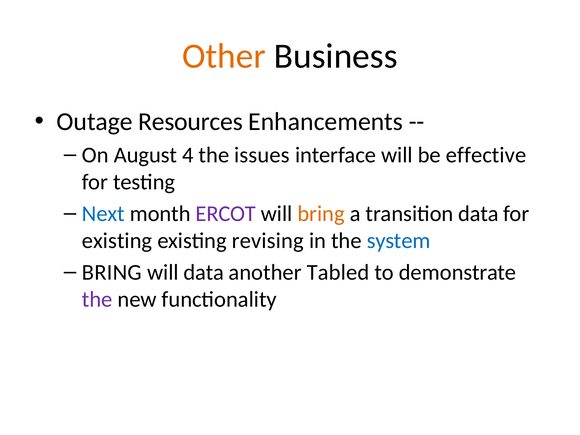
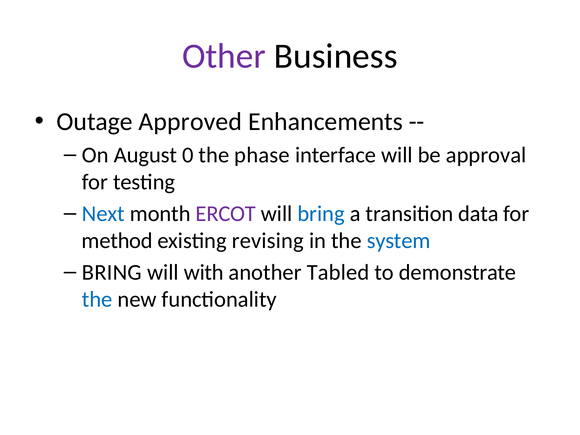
Other colour: orange -> purple
Resources: Resources -> Approved
4: 4 -> 0
issues: issues -> phase
effective: effective -> approval
bring at (321, 214) colour: orange -> blue
existing at (117, 241): existing -> method
will data: data -> with
the at (97, 299) colour: purple -> blue
